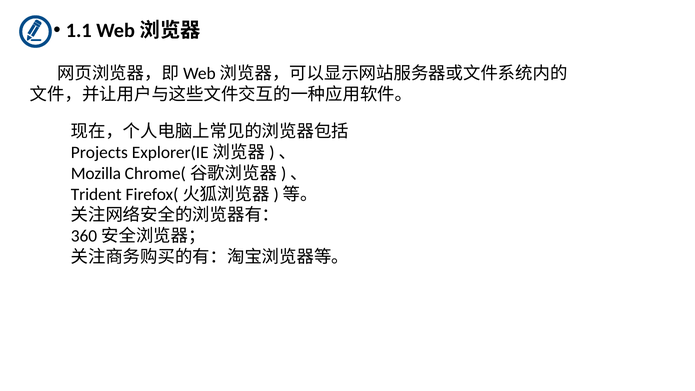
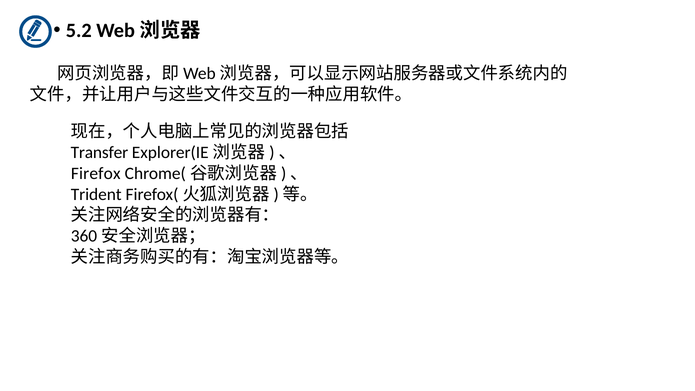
1.1: 1.1 -> 5.2
Projects: Projects -> Transfer
Mozilla: Mozilla -> Firefox
